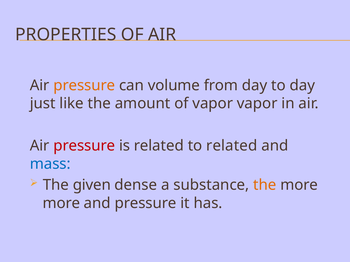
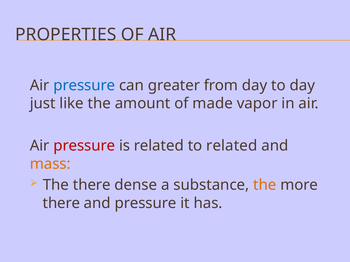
pressure at (84, 86) colour: orange -> blue
volume: volume -> greater
of vapor: vapor -> made
mass colour: blue -> orange
The given: given -> there
more at (61, 203): more -> there
